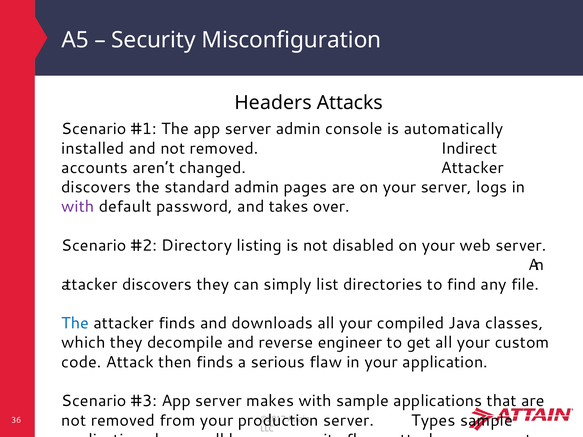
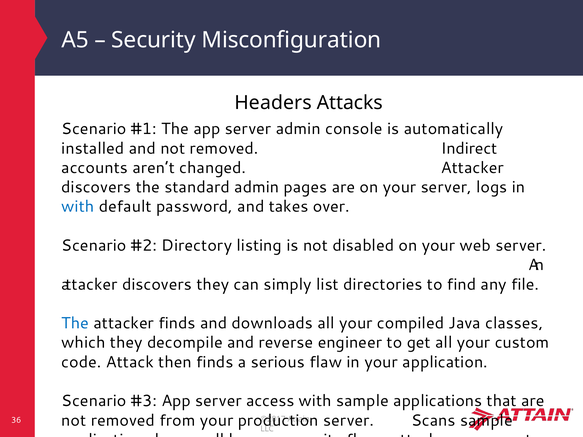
with at (78, 207) colour: purple -> blue
makes: makes -> access
Types: Types -> Scans
